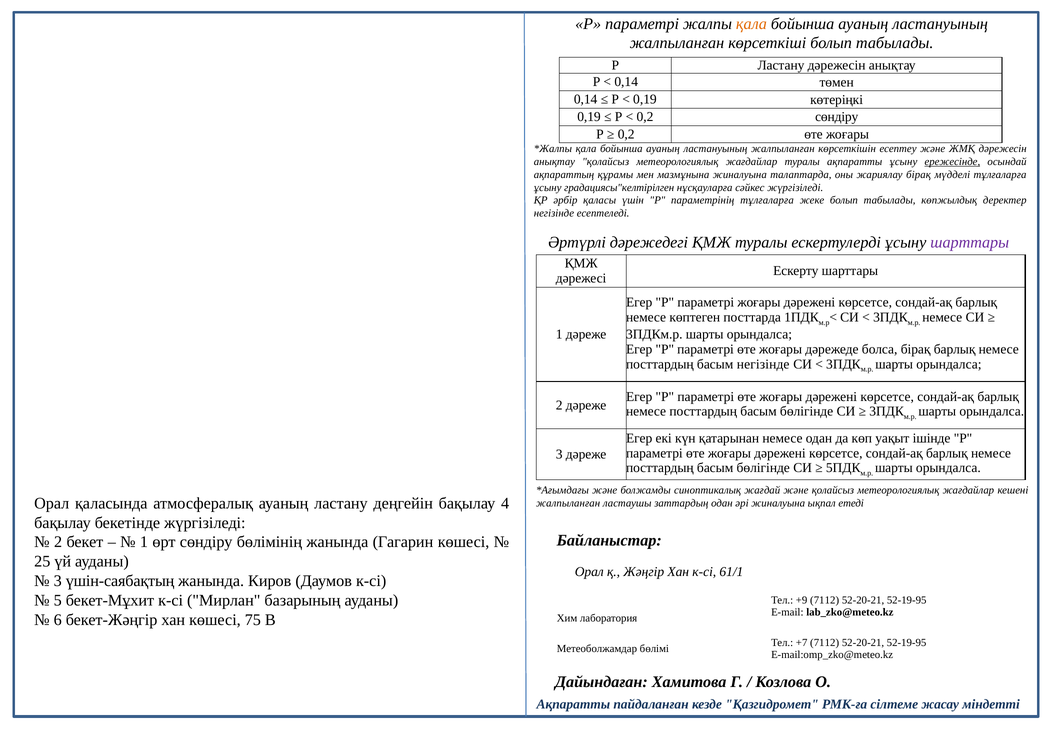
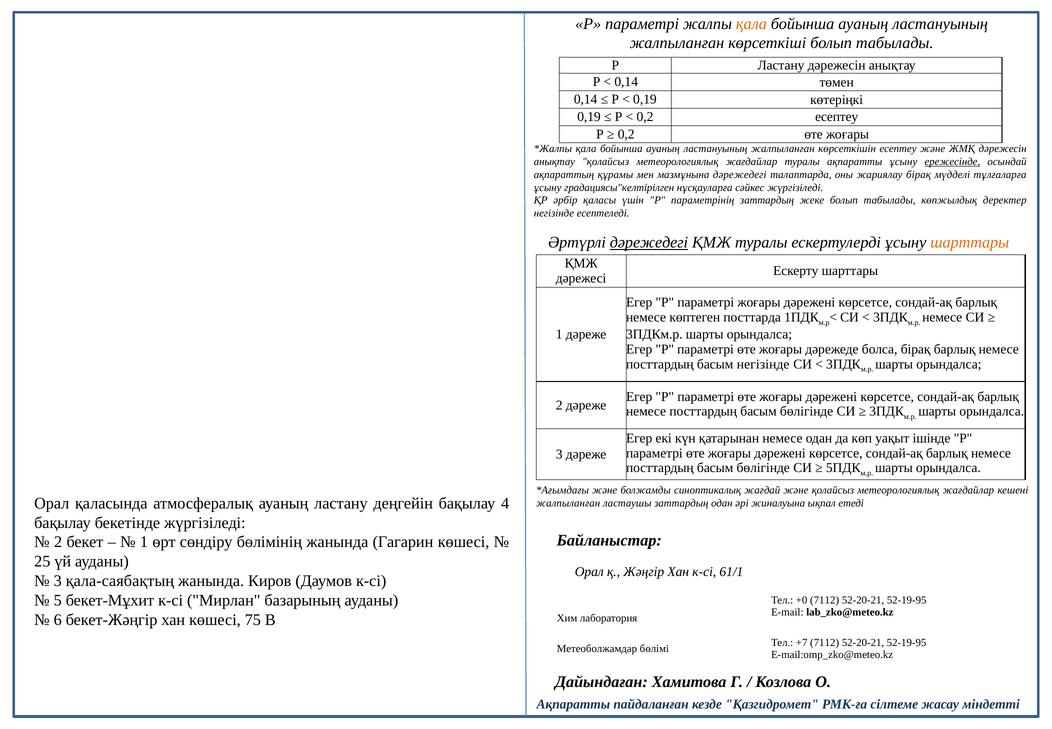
0,2 сөндіру: сөндіру -> есептеу
мазмұнына жиналуына: жиналуына -> дәрежедегі
параметрінің тұлғаларға: тұлғаларға -> заттардың
дәрежедегі at (649, 242) underline: none -> present
шарттары at (970, 242) colour: purple -> orange
үшін-саябақтың: үшін-саябақтың -> қала-саябақтың
+9: +9 -> +0
